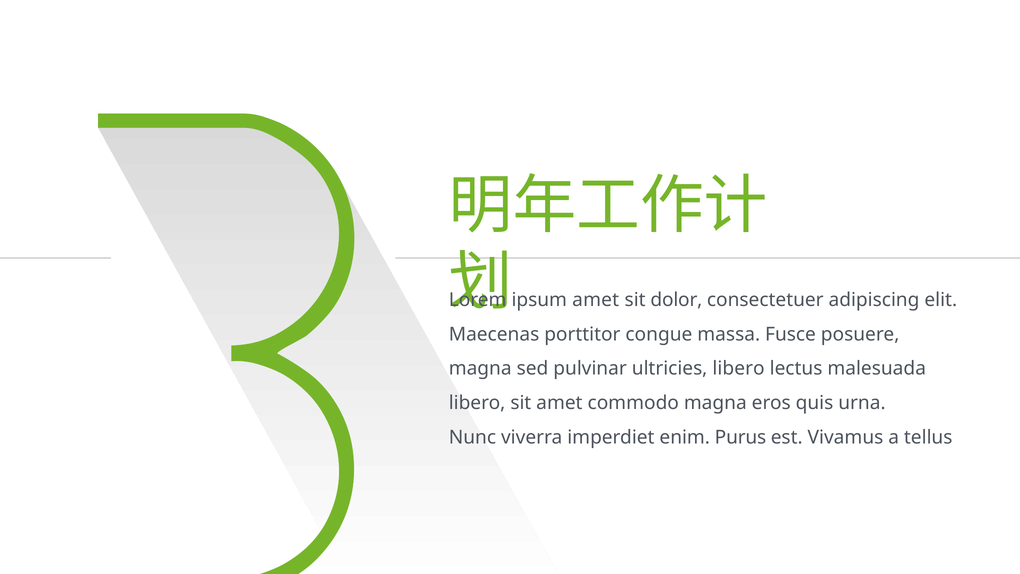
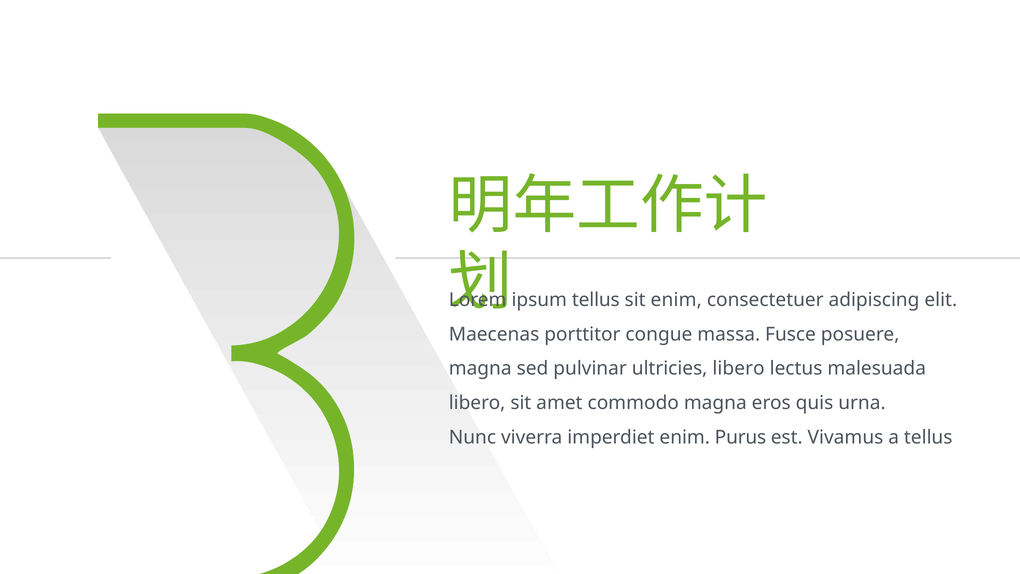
ipsum amet: amet -> tellus
sit dolor: dolor -> enim
